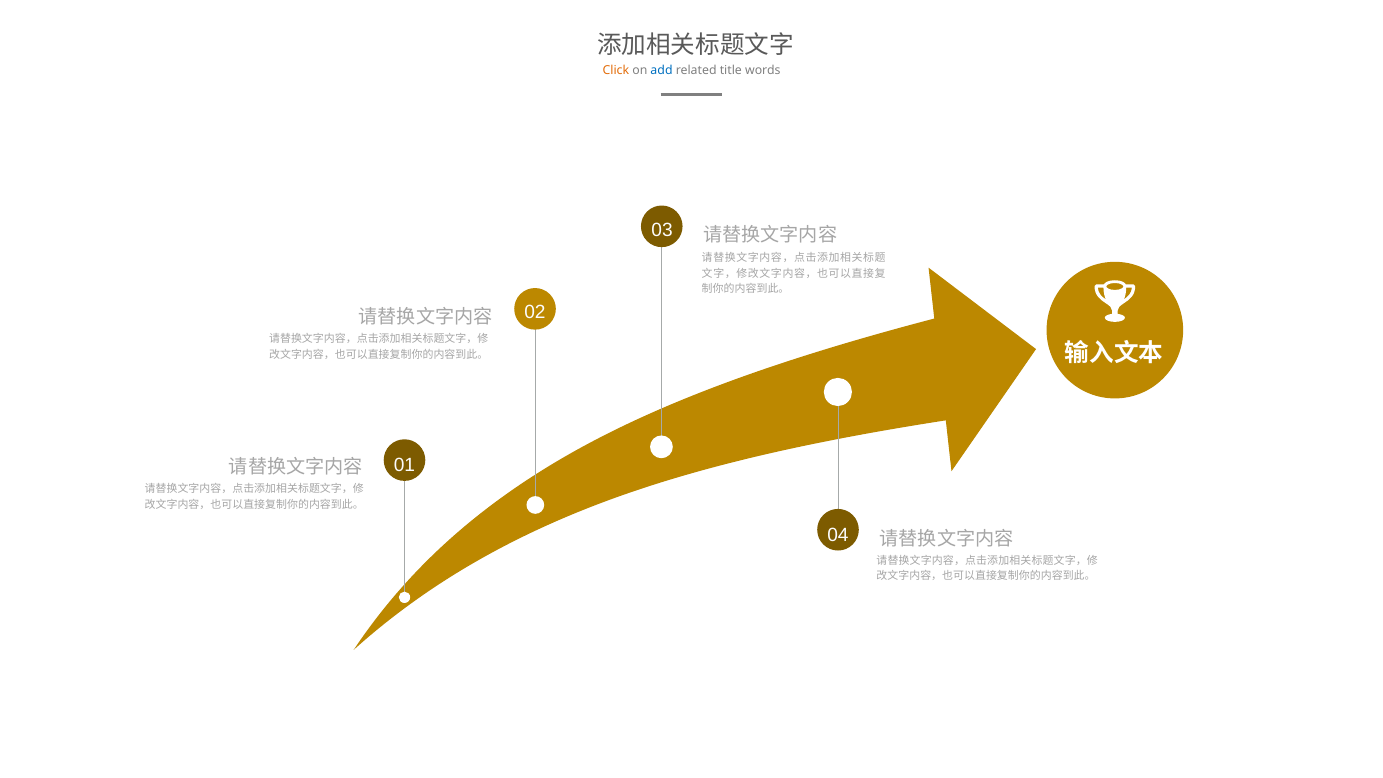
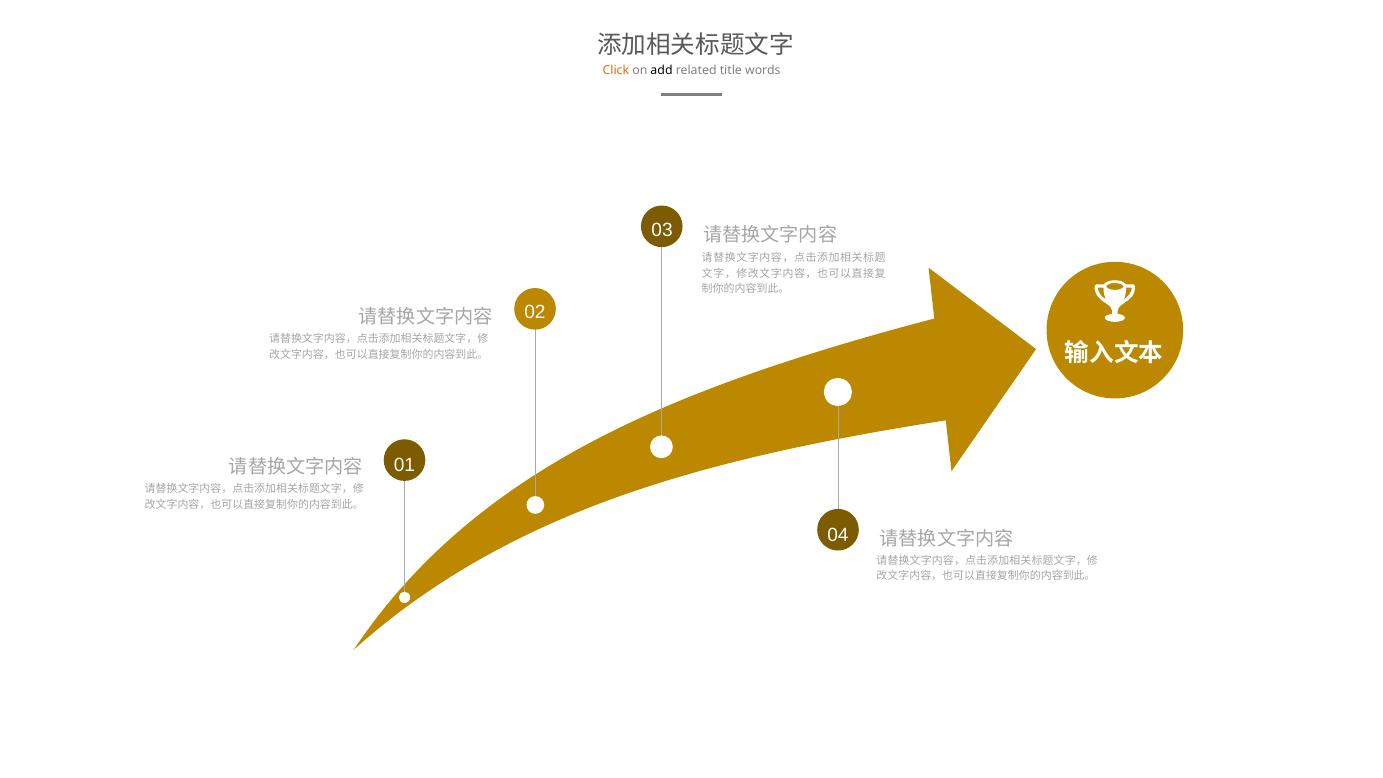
add colour: blue -> black
